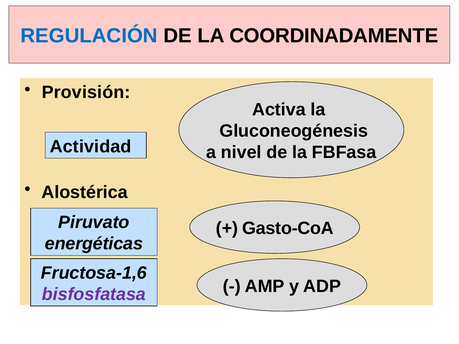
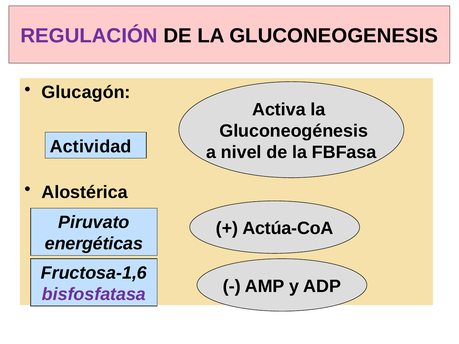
REGULACIÓN colour: blue -> purple
COORDINADAMENTE: COORDINADAMENTE -> GLUCONEOGENESIS
Provisión: Provisión -> Glucagón
Gasto-CoA: Gasto-CoA -> Actúa-CoA
